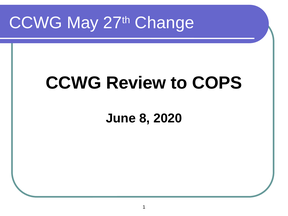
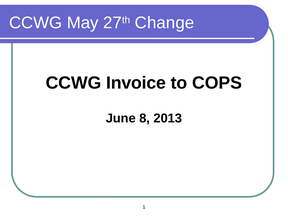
Review: Review -> Invoice
2020: 2020 -> 2013
